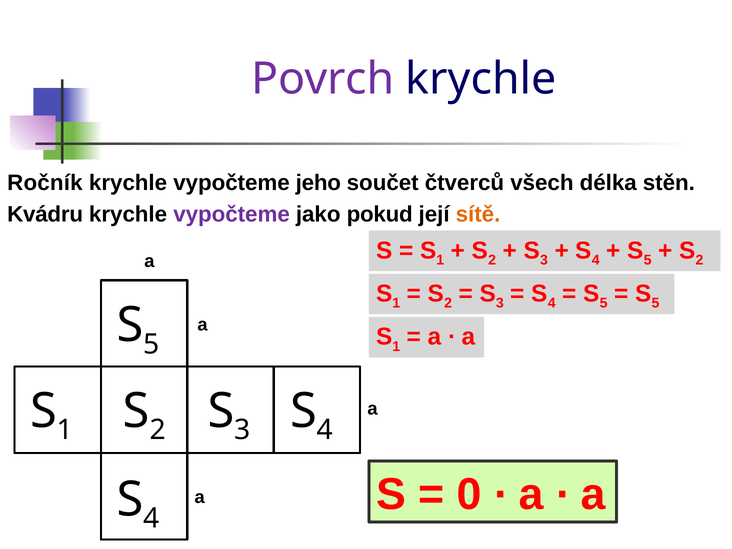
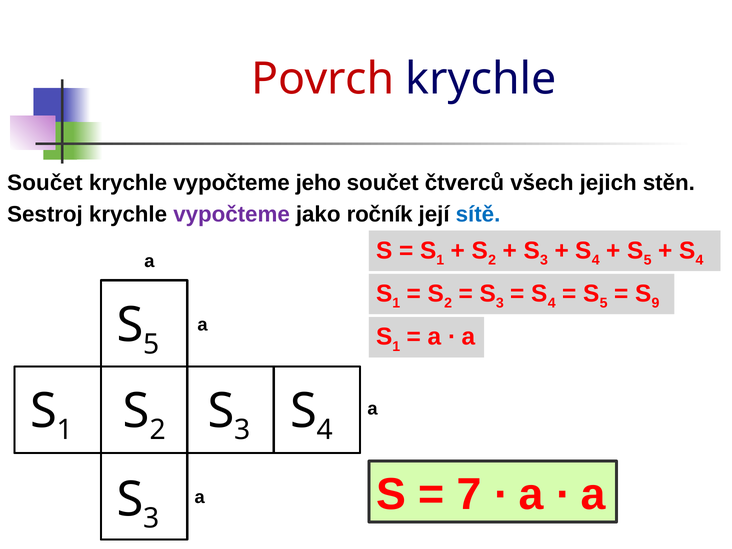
Povrch colour: purple -> red
Ročník at (45, 183): Ročník -> Součet
délka: délka -> jejich
Kvádru: Kvádru -> Sestroj
pokud: pokud -> ročník
sítě colour: orange -> blue
2 at (699, 260): 2 -> 4
5 at (655, 303): 5 -> 9
0: 0 -> 7
4 at (152, 519): 4 -> 3
